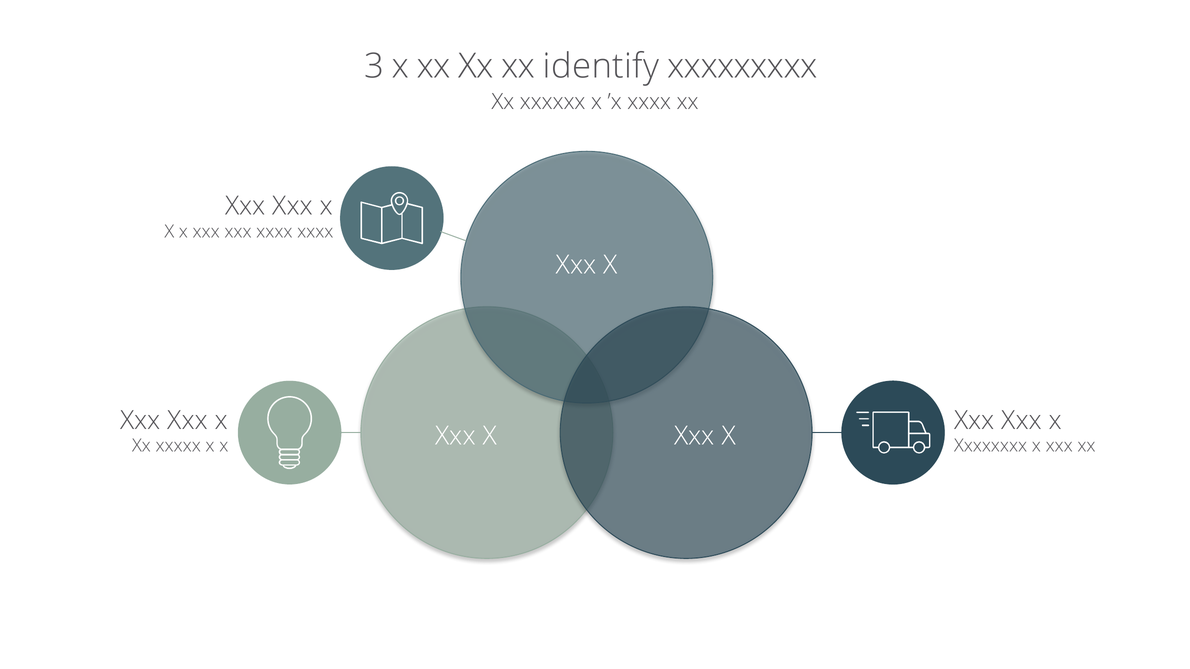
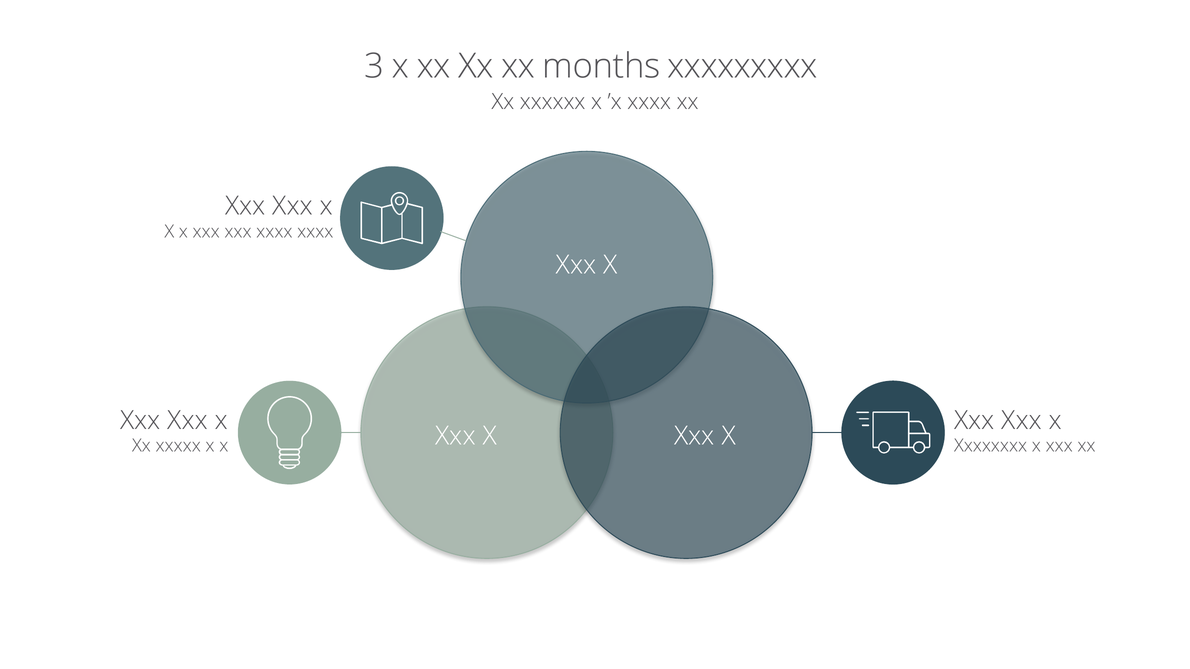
identify: identify -> months
